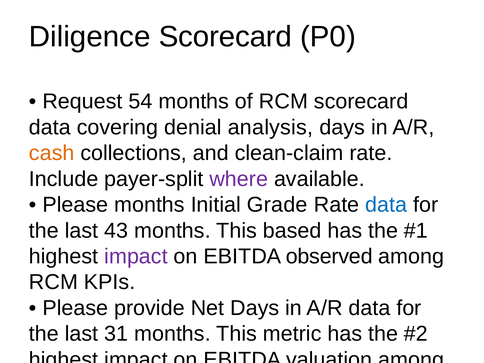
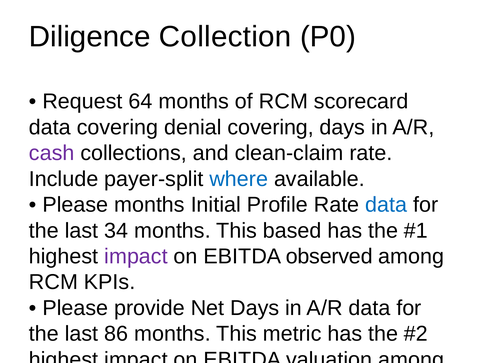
Diligence Scorecard: Scorecard -> Collection
54: 54 -> 64
denial analysis: analysis -> covering
cash at (52, 153) colour: orange -> purple
where colour: purple -> blue
Grade: Grade -> Profile
43: 43 -> 34
31: 31 -> 86
